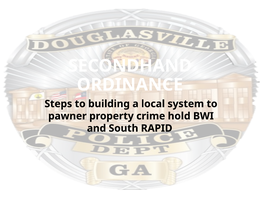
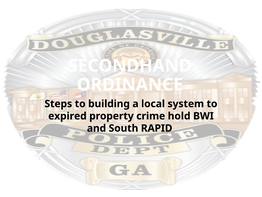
pawner: pawner -> expired
